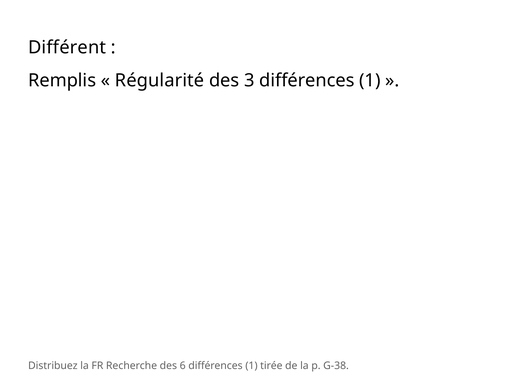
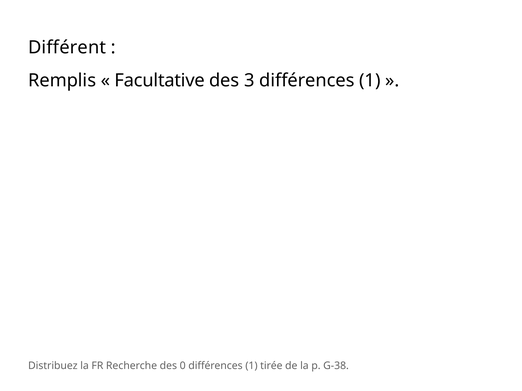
Régularité: Régularité -> Facultative
6: 6 -> 0
